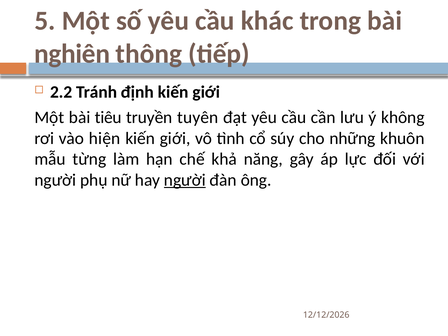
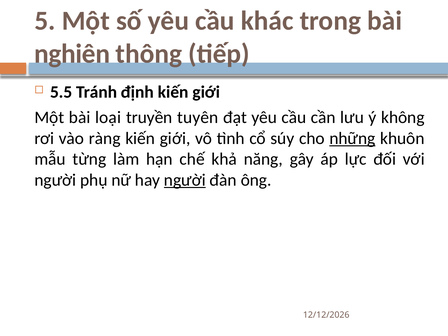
2.2: 2.2 -> 5.5
tiêu: tiêu -> loại
hiện: hiện -> ràng
những underline: none -> present
